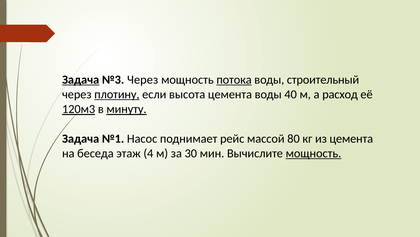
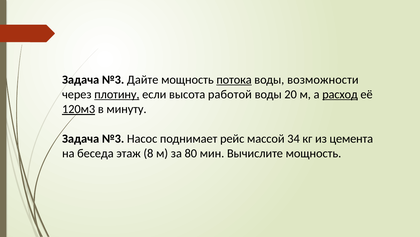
Задача at (81, 79) underline: present -> none
№3 Через: Через -> Дайте
строительный: строительный -> возможности
высота цемента: цемента -> работой
40: 40 -> 20
расход underline: none -> present
минуту underline: present -> none
№1 at (113, 138): №1 -> №3
80: 80 -> 34
4: 4 -> 8
30: 30 -> 80
мощность at (313, 153) underline: present -> none
